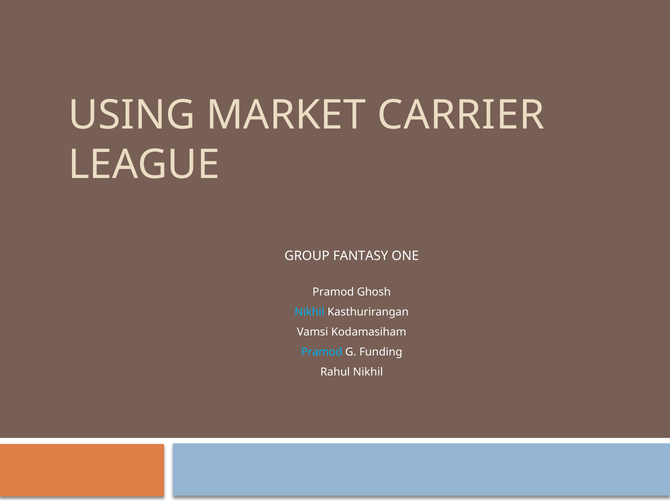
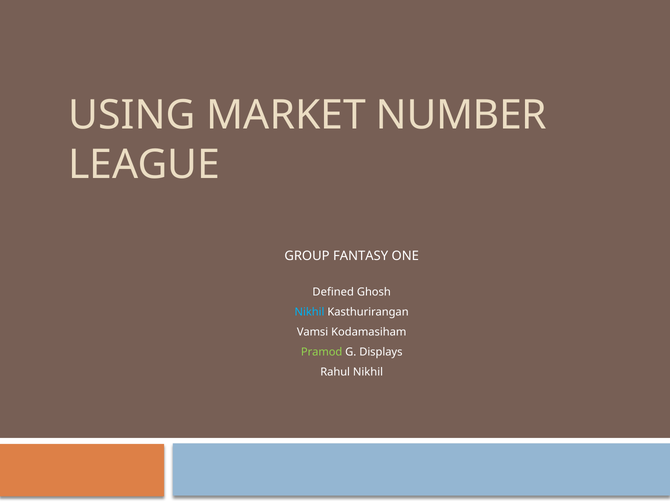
CARRIER: CARRIER -> NUMBER
Pramod at (333, 292): Pramod -> Defined
Pramod at (322, 352) colour: light blue -> light green
Funding: Funding -> Displays
